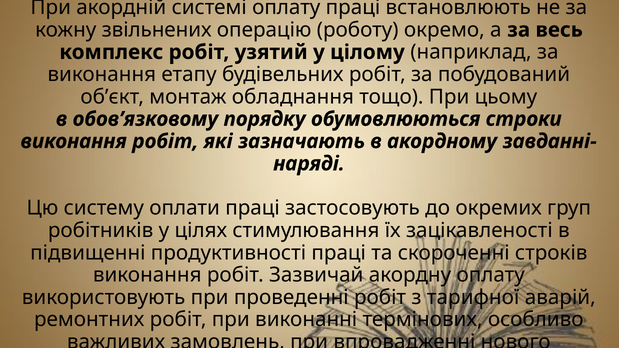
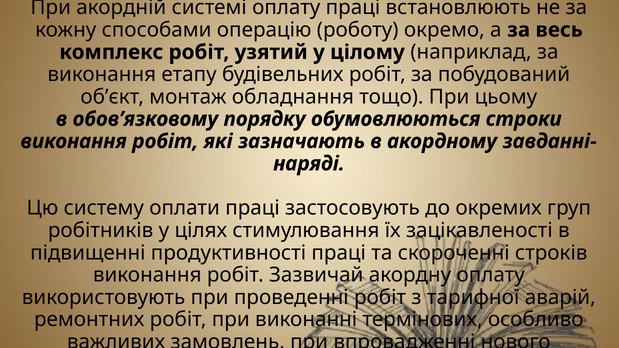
звільнених: звільнених -> способами
